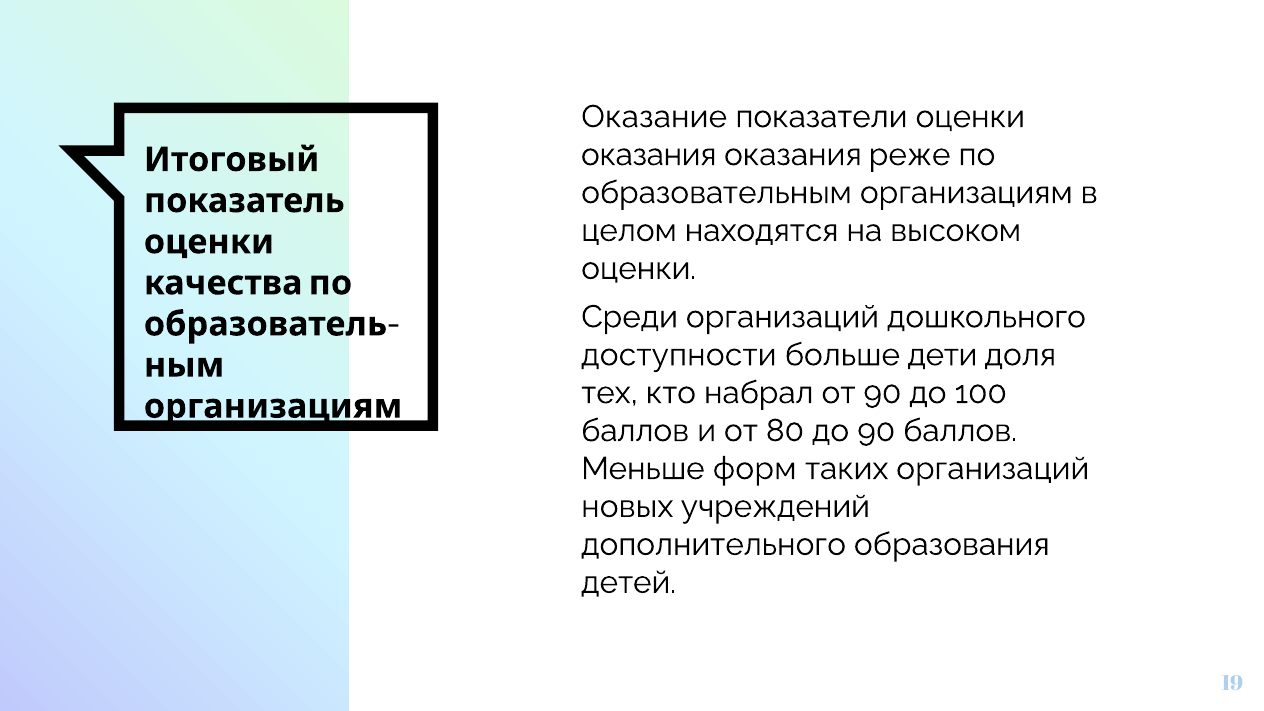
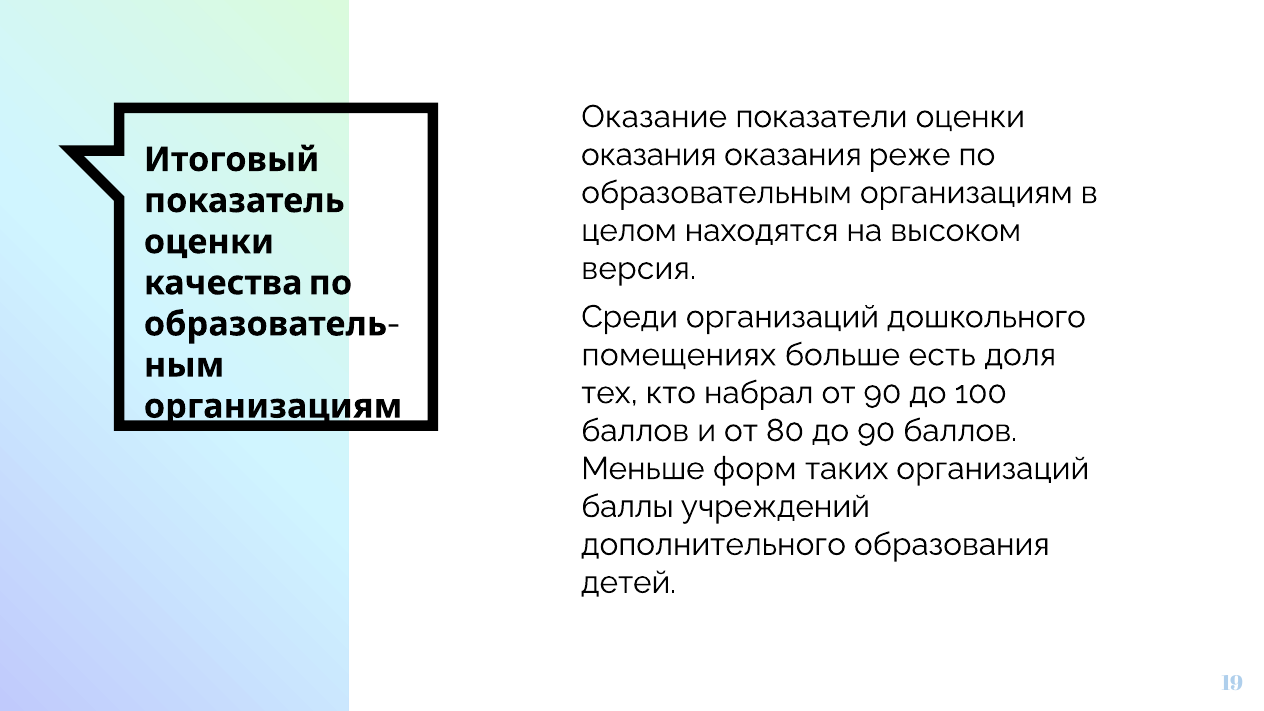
оценки at (639, 268): оценки -> версия
доступности: доступности -> помещениях
дети: дети -> есть
новых: новых -> баллы
